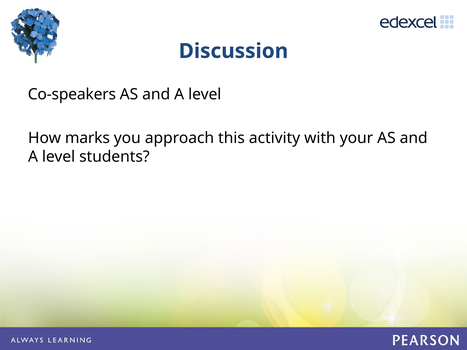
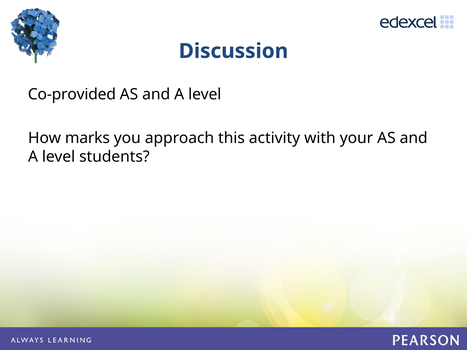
Co-speakers: Co-speakers -> Co-provided
